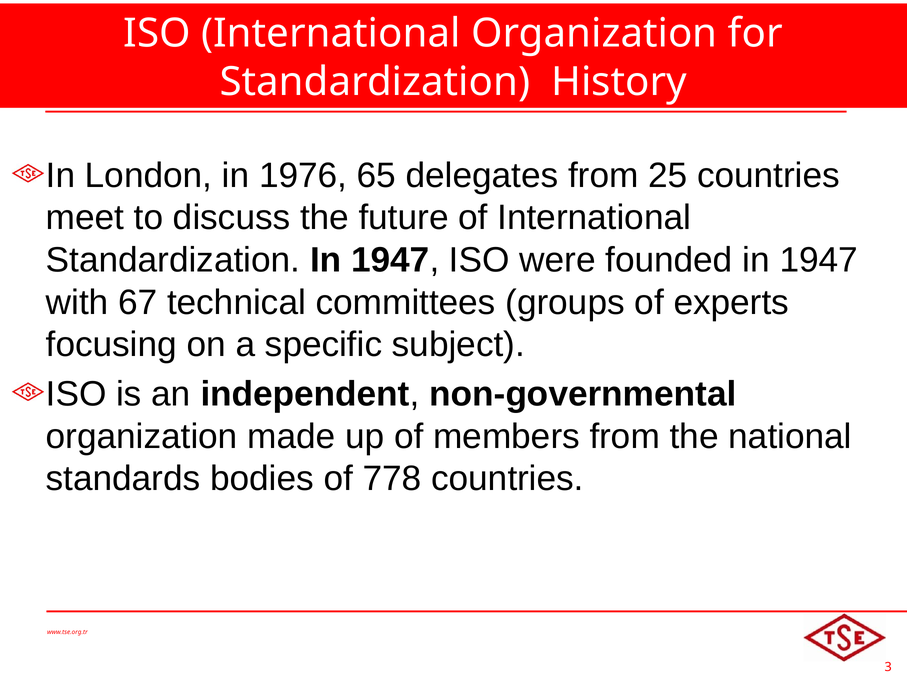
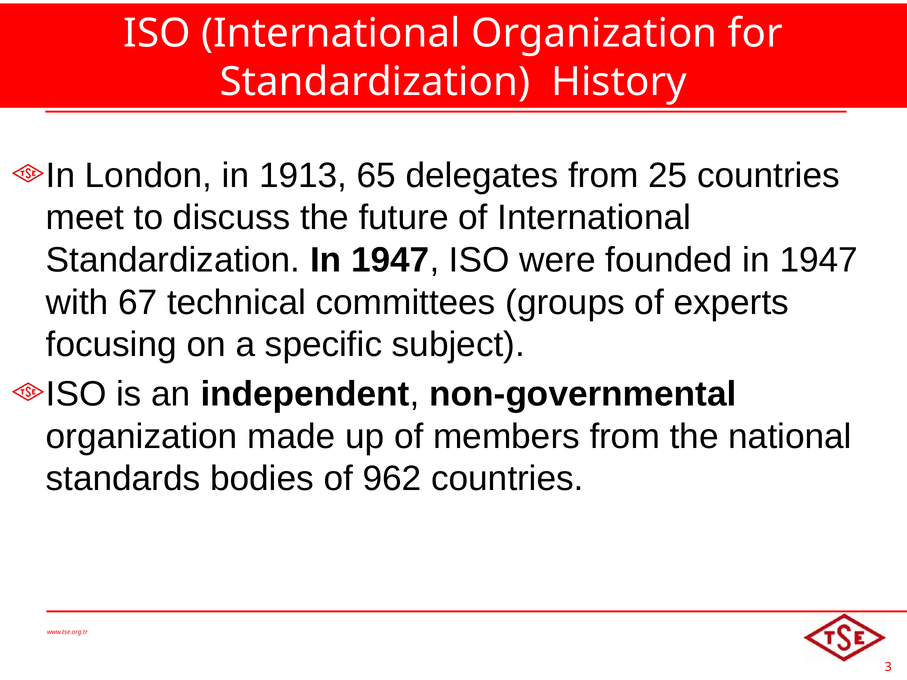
1976: 1976 -> 1913
778: 778 -> 962
